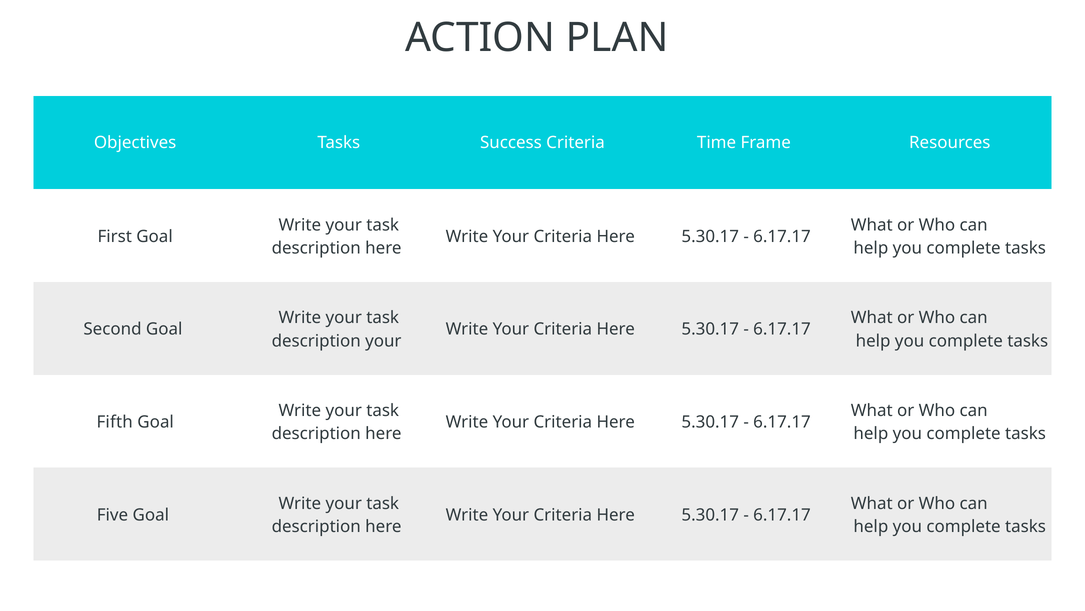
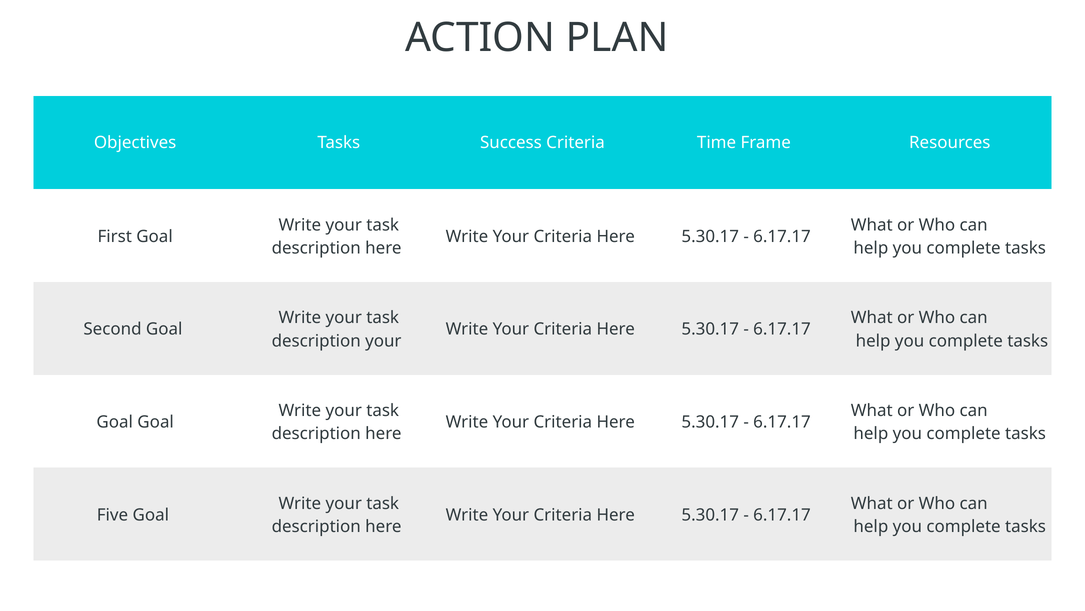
Fifth at (115, 422): Fifth -> Goal
